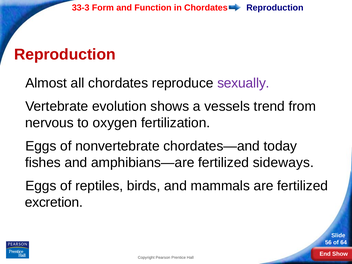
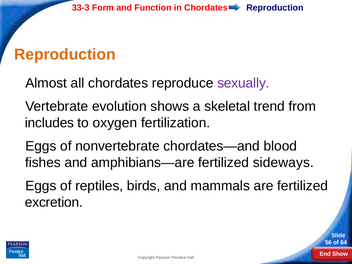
Reproduction at (65, 54) colour: red -> orange
vessels: vessels -> skeletal
nervous: nervous -> includes
today: today -> blood
